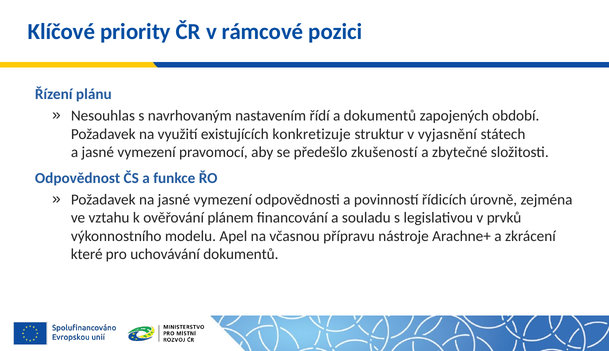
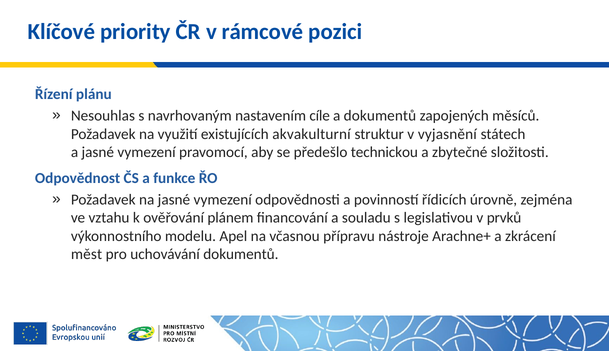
řídí: řídí -> cíle
období: období -> měsíců
konkretizuje: konkretizuje -> akvakulturní
zkušeností: zkušeností -> technickou
které: které -> měst
